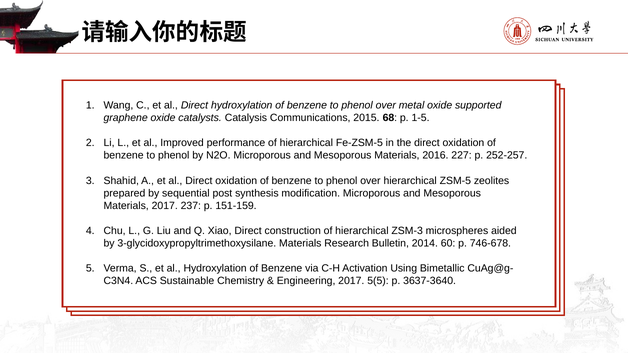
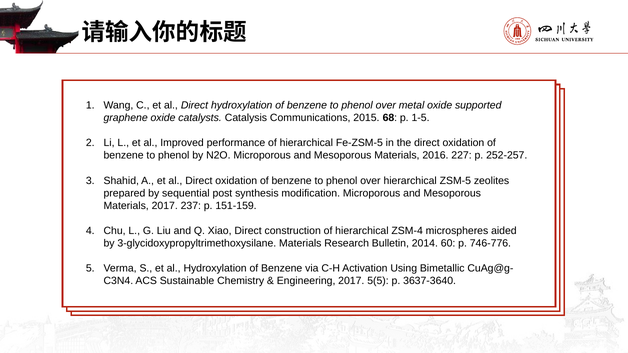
ZSM-3: ZSM-3 -> ZSM-4
746-678: 746-678 -> 746-776
